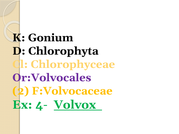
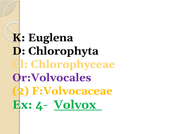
Gonium: Gonium -> Euglena
